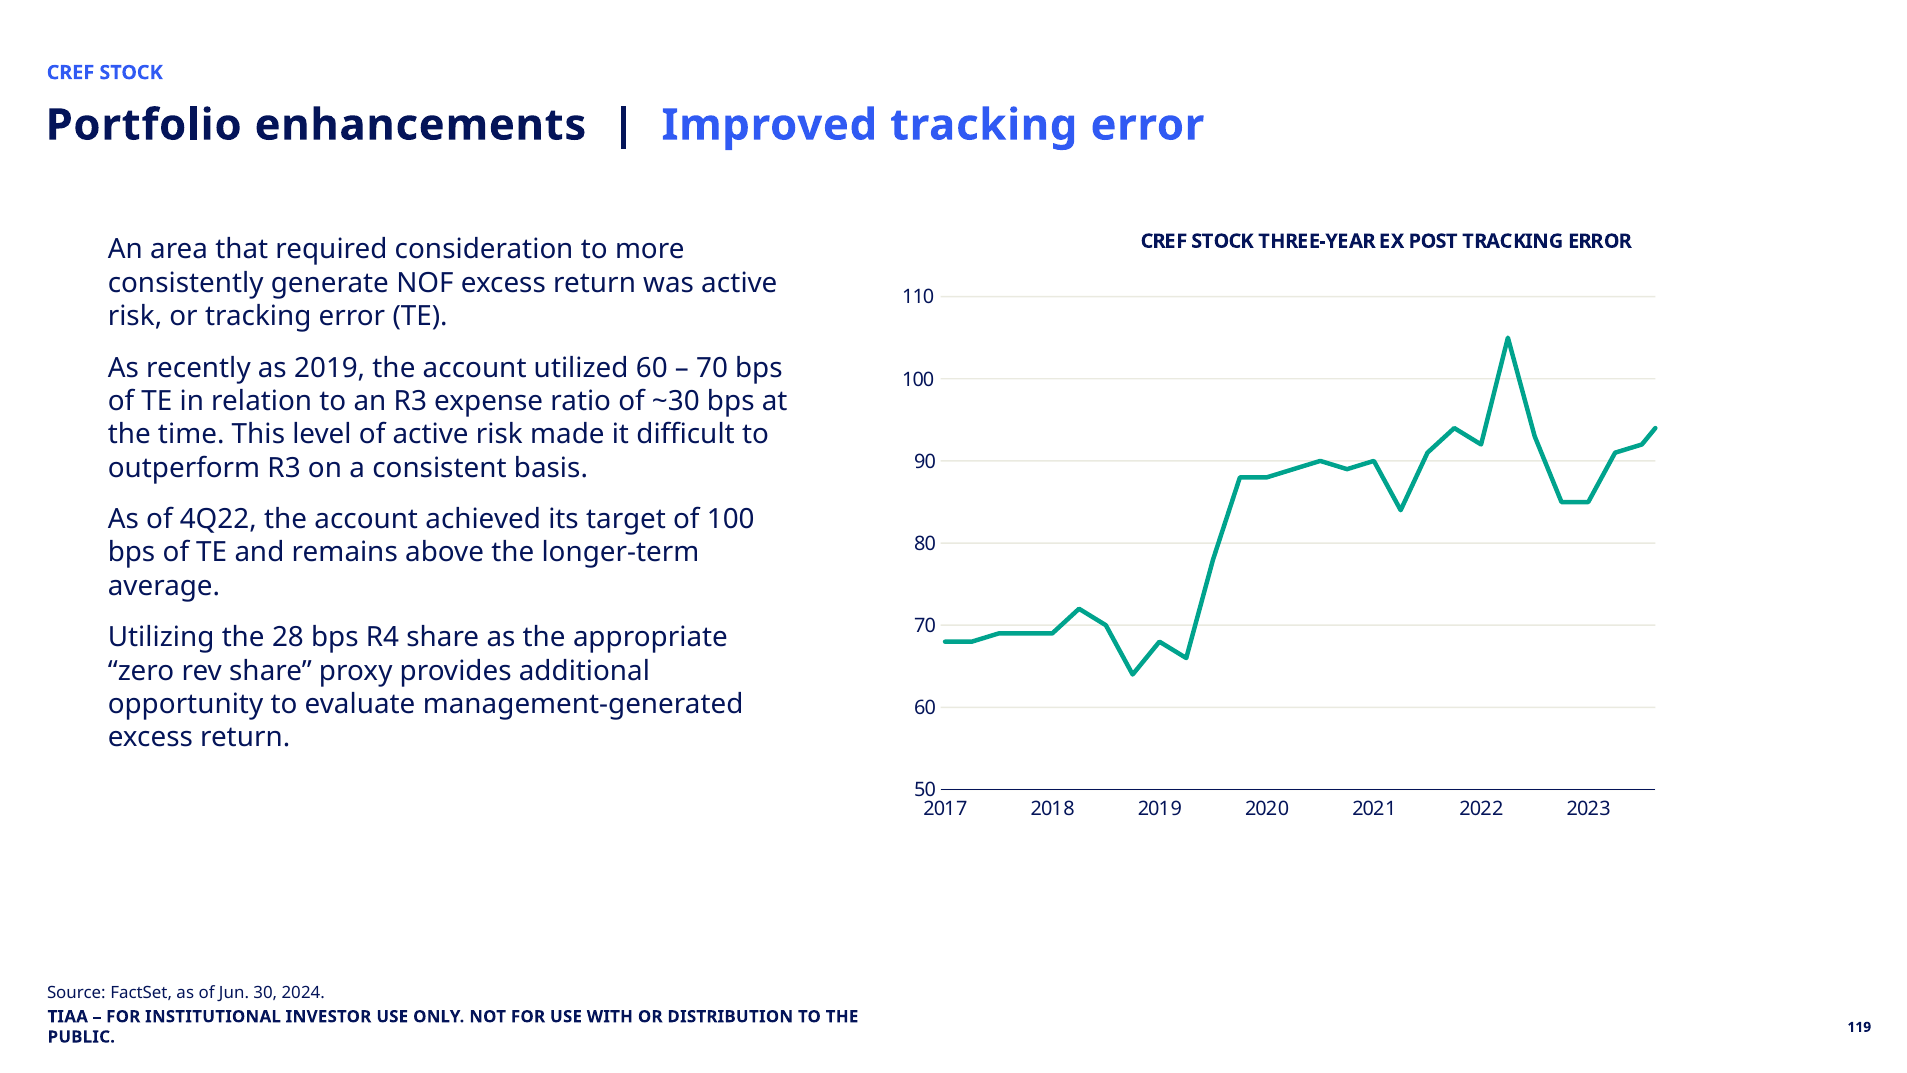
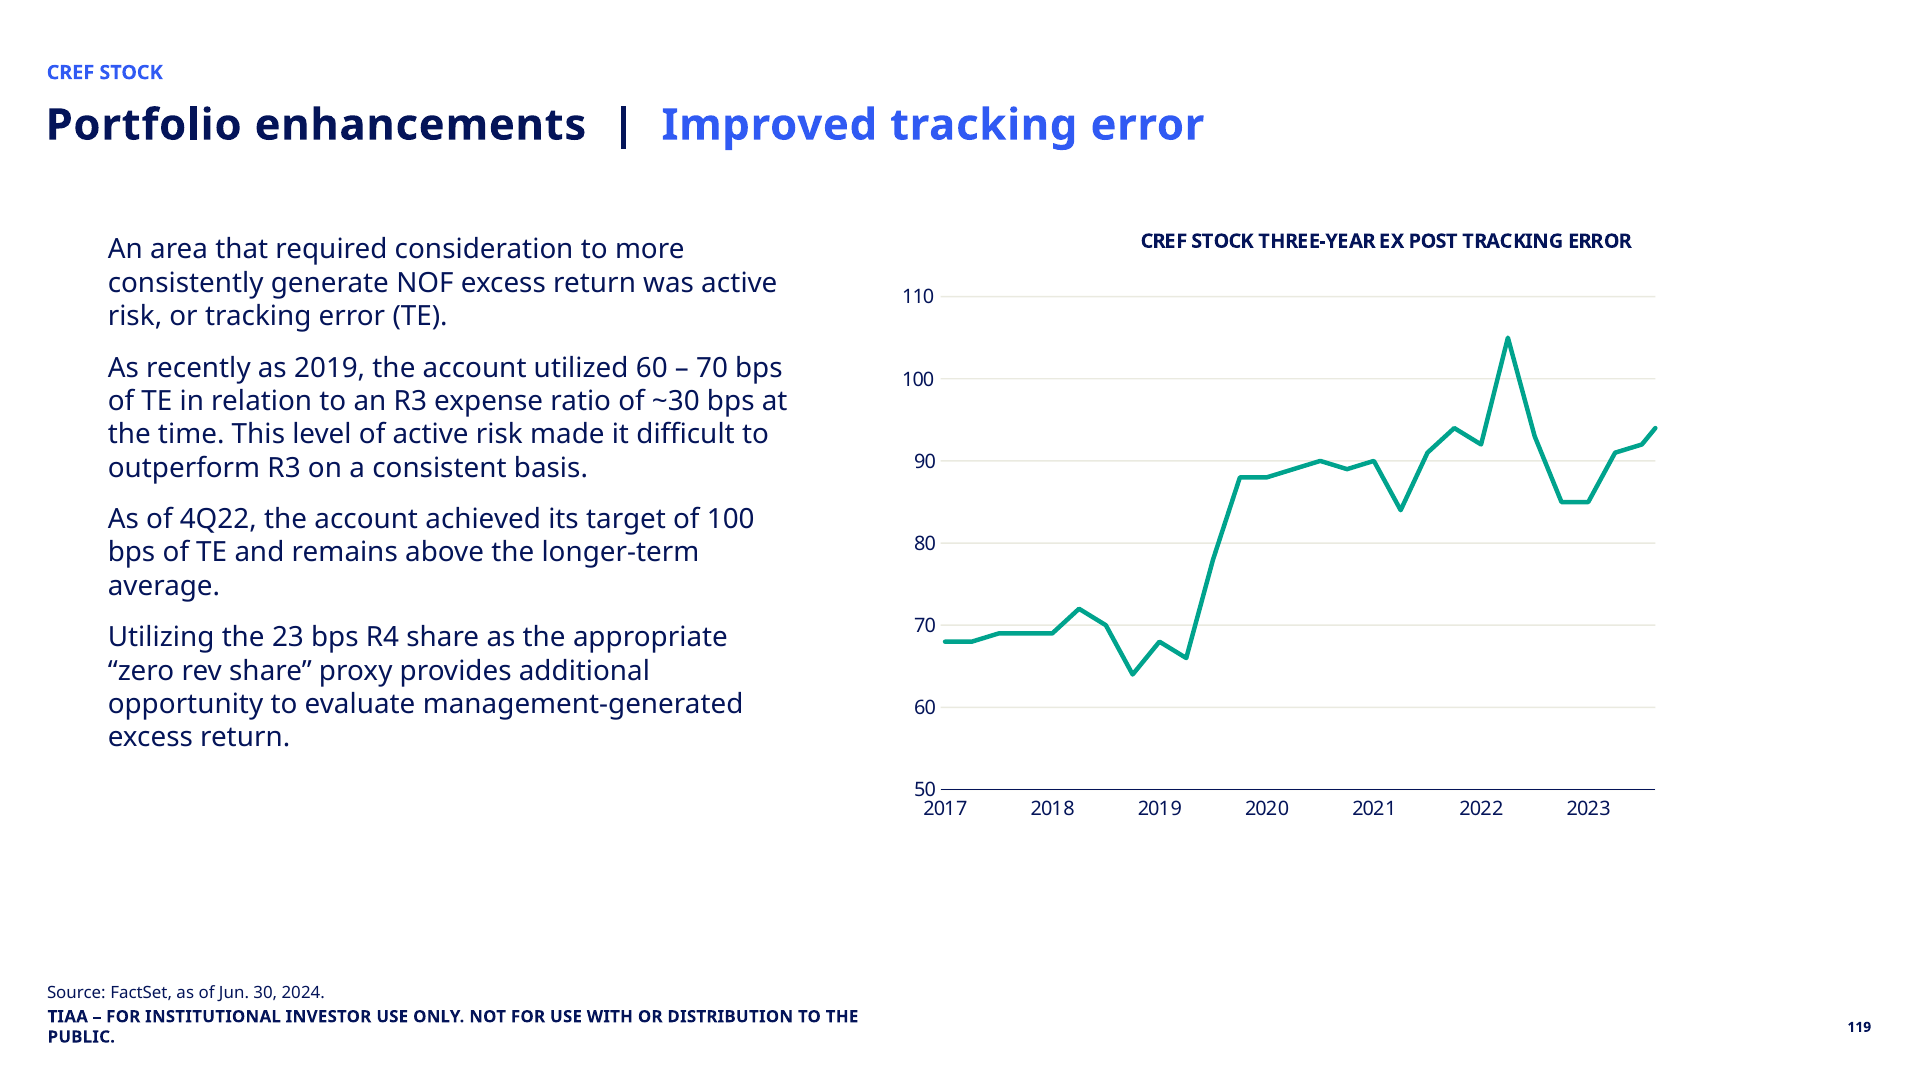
28: 28 -> 23
